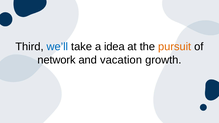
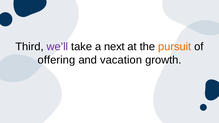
we’ll colour: blue -> purple
idea: idea -> next
network: network -> offering
